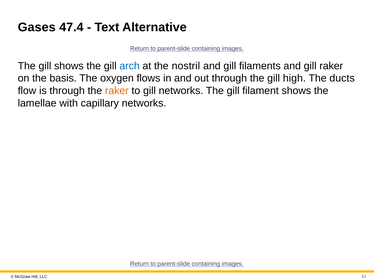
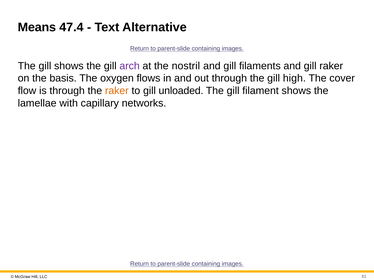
Gases: Gases -> Means
arch colour: blue -> purple
ducts: ducts -> cover
gill networks: networks -> unloaded
